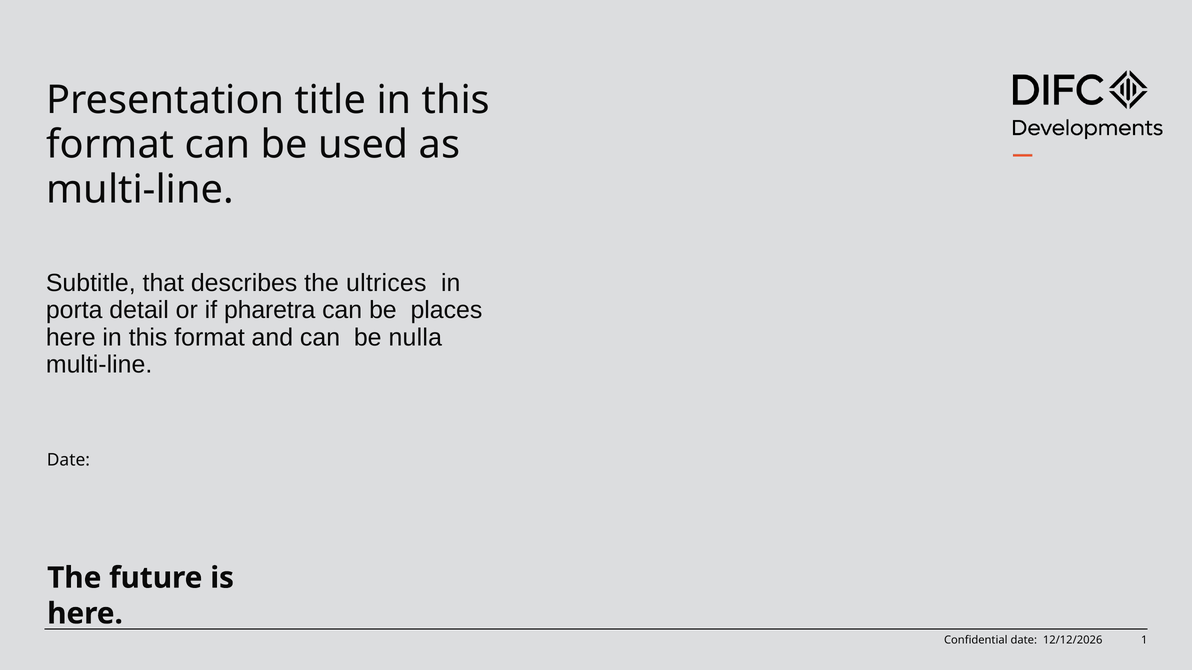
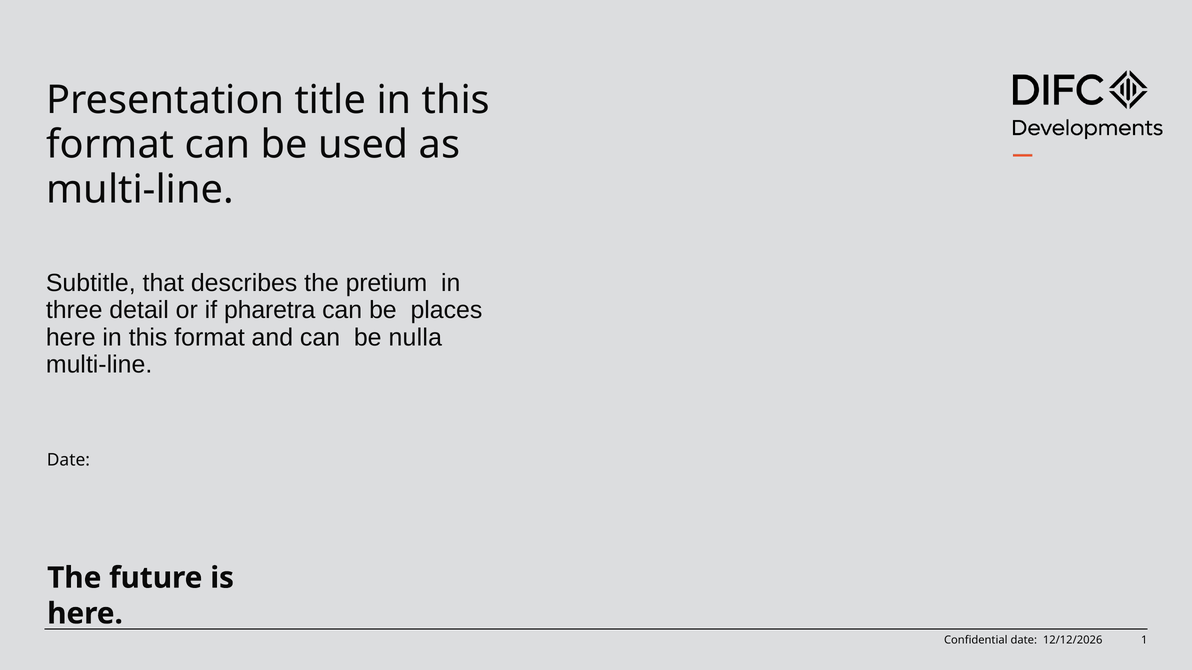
ultrices: ultrices -> pretium
porta: porta -> three
